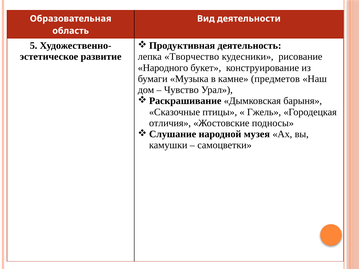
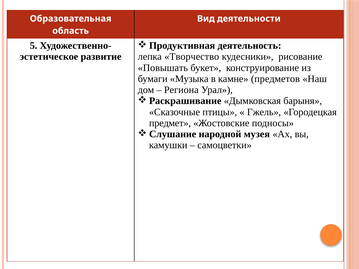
Народного: Народного -> Повышать
Чувство: Чувство -> Региона
отличия: отличия -> предмет
